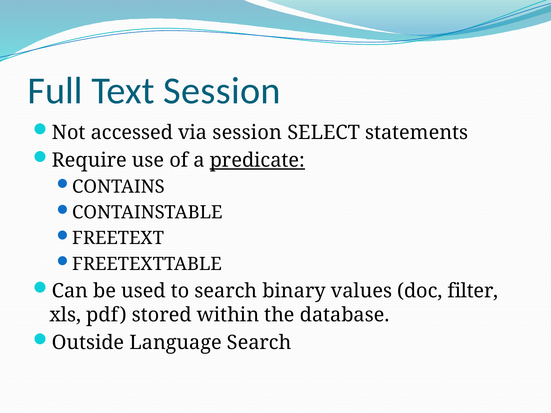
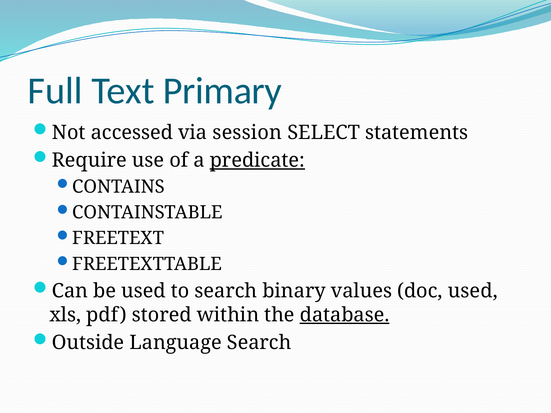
Text Session: Session -> Primary
doc filter: filter -> used
database underline: none -> present
